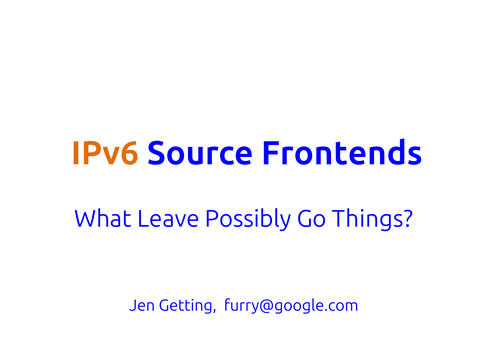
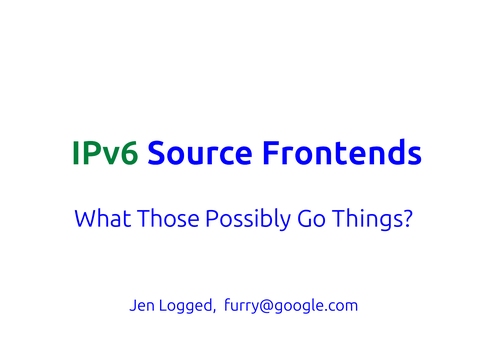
IPv6 colour: orange -> green
Leave: Leave -> Those
Getting: Getting -> Logged
